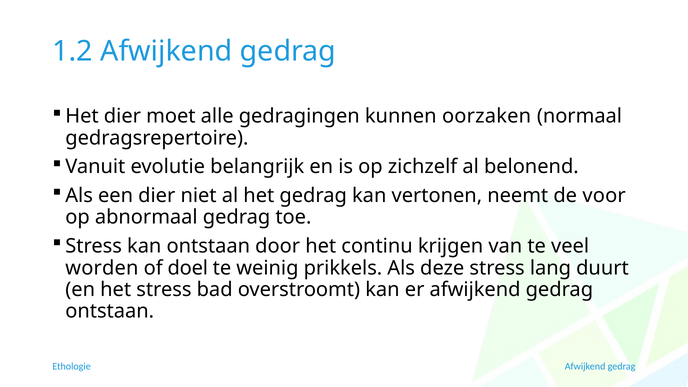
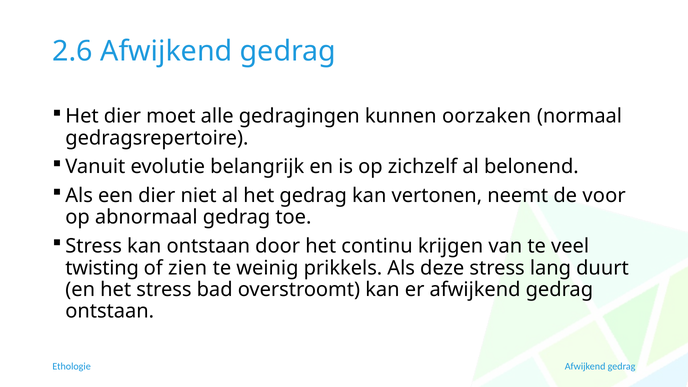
1.2: 1.2 -> 2.6
worden: worden -> twisting
doel: doel -> zien
